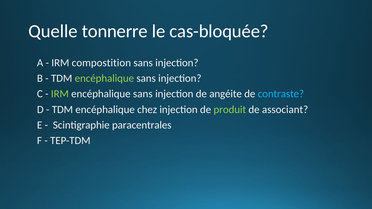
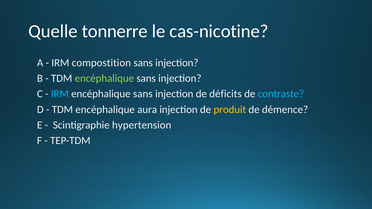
cas-bloquée: cas-bloquée -> cas-nicotine
IRM at (60, 94) colour: light green -> light blue
angéite: angéite -> déficits
chez: chez -> aura
produit colour: light green -> yellow
associant: associant -> démence
paracentrales: paracentrales -> hypertension
